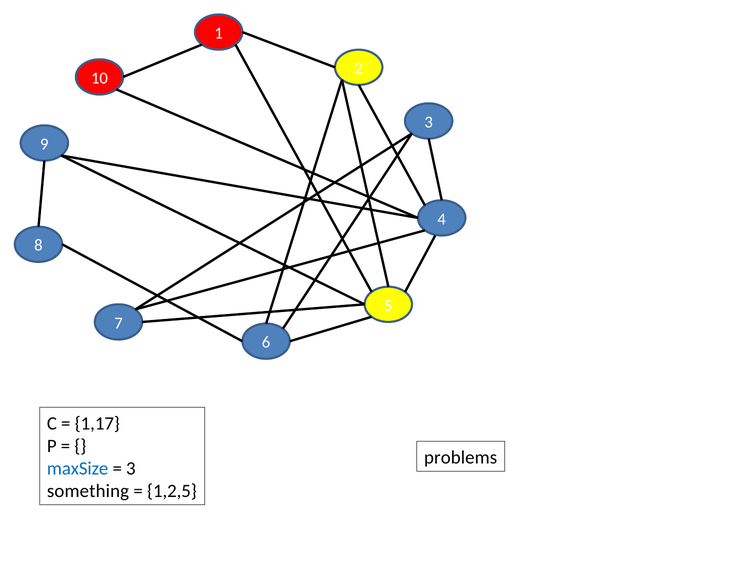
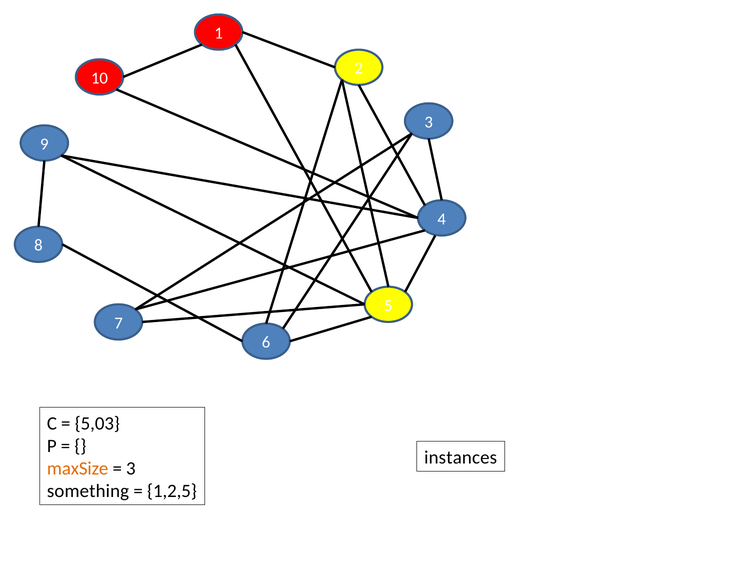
1,17: 1,17 -> 5,03
problems: problems -> instances
maxSize colour: blue -> orange
